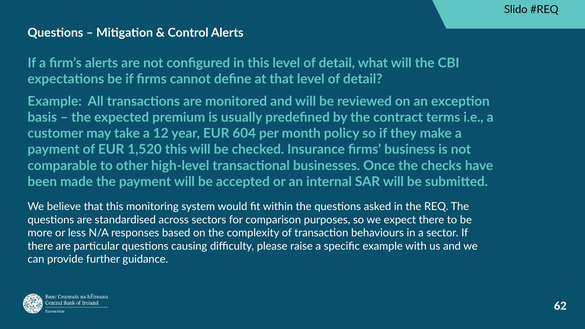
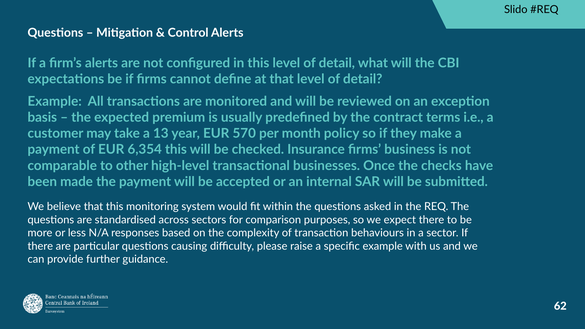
12: 12 -> 13
604: 604 -> 570
1,520: 1,520 -> 6,354
